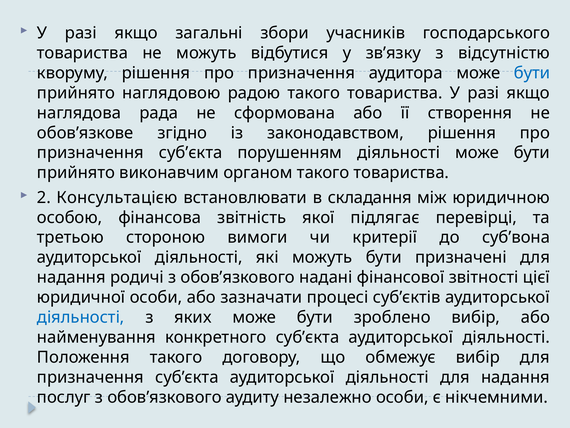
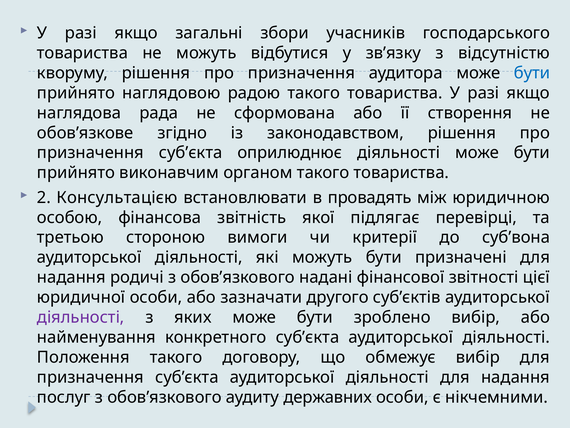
порушенням: порушенням -> оприлюднює
складання: складання -> провадять
процесі: процесі -> другого
діяльності at (81, 317) colour: blue -> purple
незалежно: незалежно -> державних
